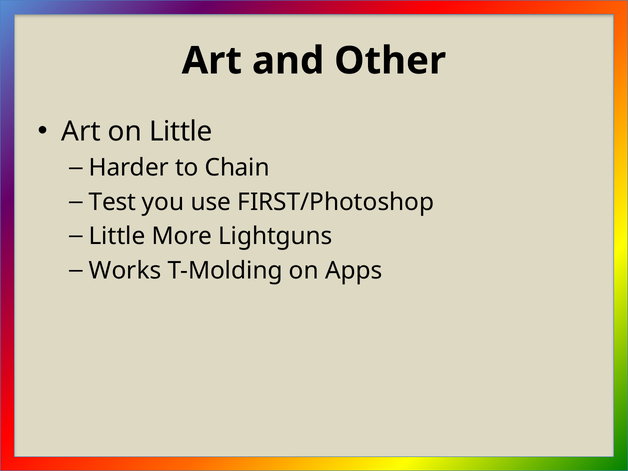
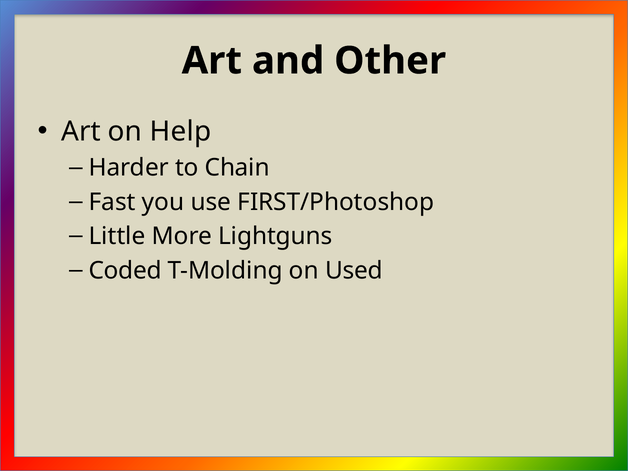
on Little: Little -> Help
Test: Test -> Fast
Works: Works -> Coded
Apps: Apps -> Used
